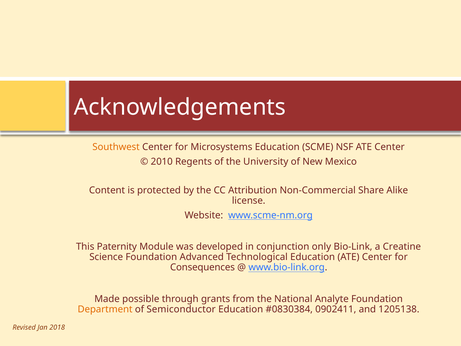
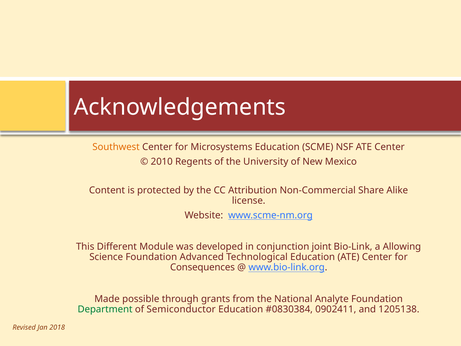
Paternity: Paternity -> Different
only: only -> joint
Creatine: Creatine -> Allowing
Department colour: orange -> green
